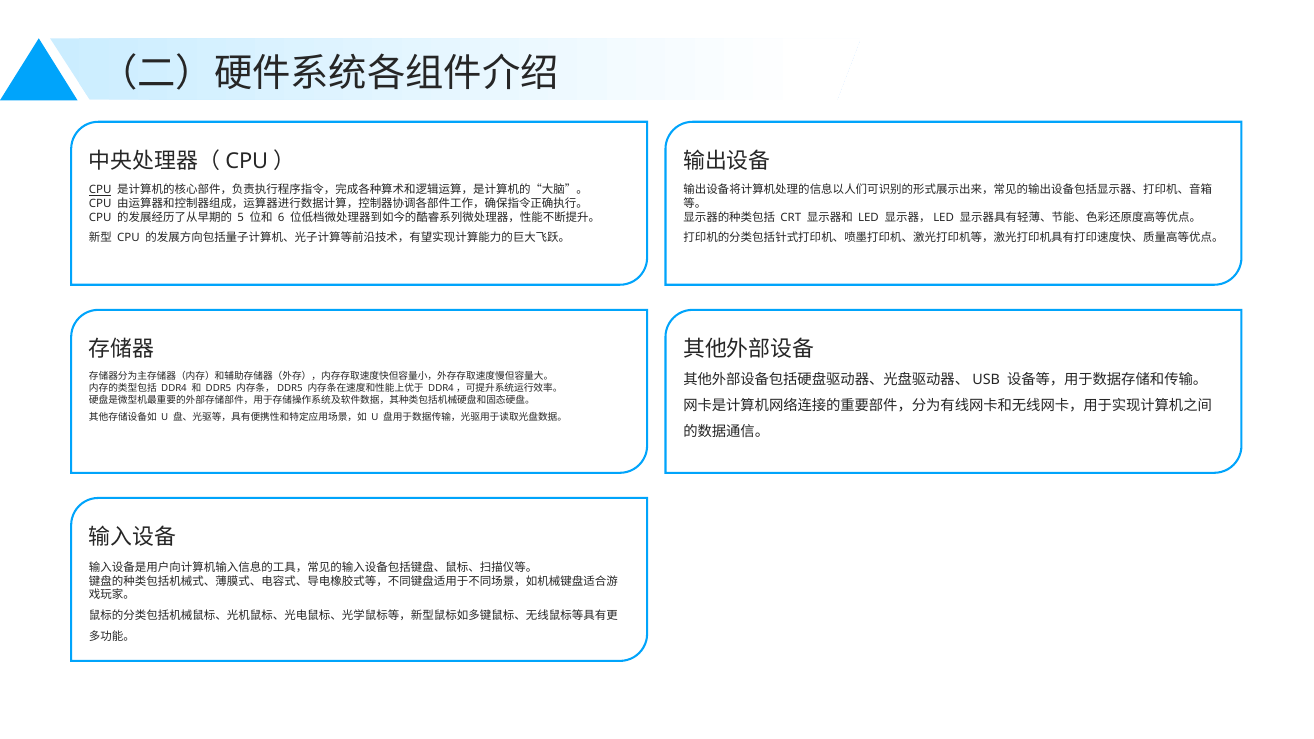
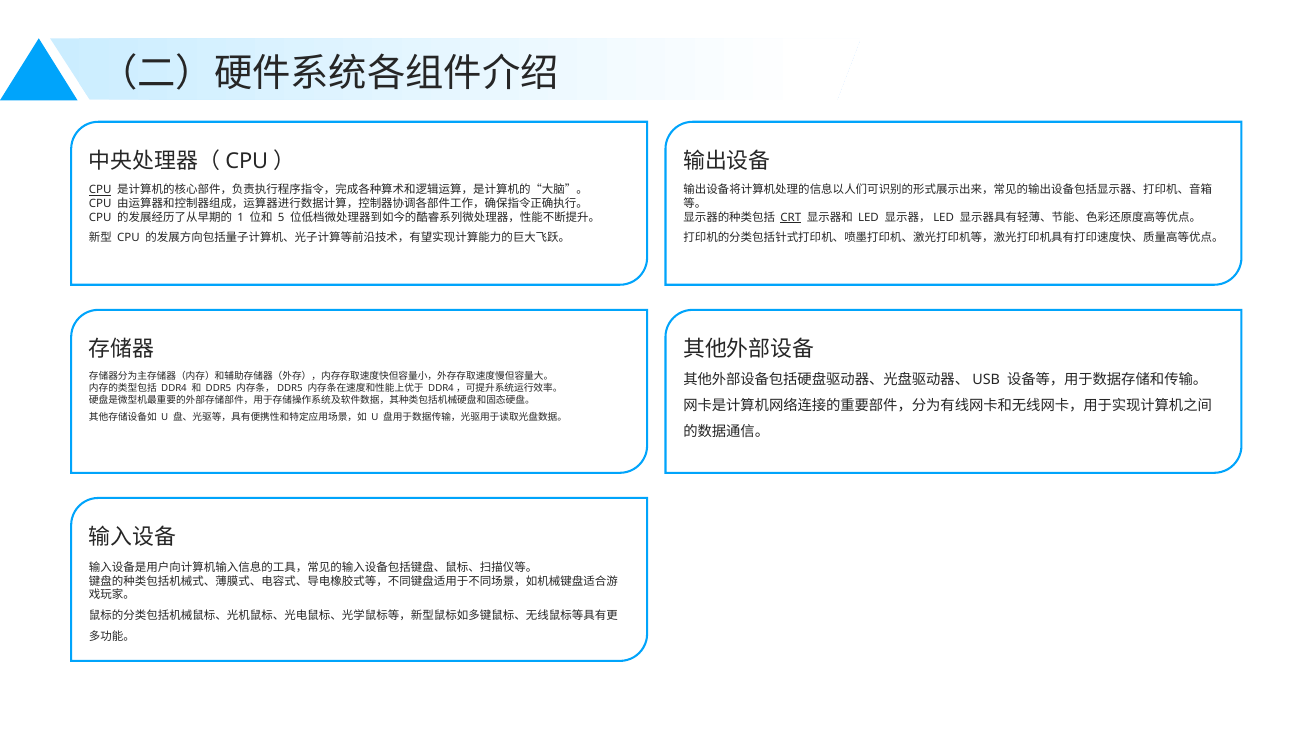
CRT underline: none -> present
5: 5 -> 1
6: 6 -> 5
